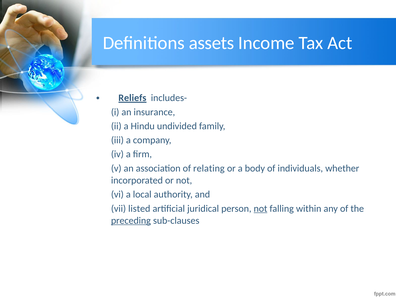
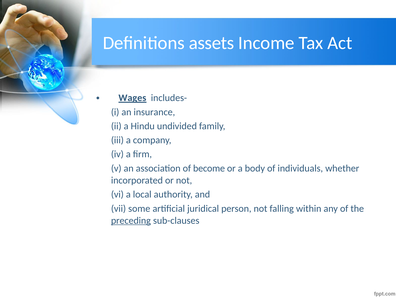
Reliefs: Reliefs -> Wages
relating: relating -> become
listed: listed -> some
not at (261, 208) underline: present -> none
